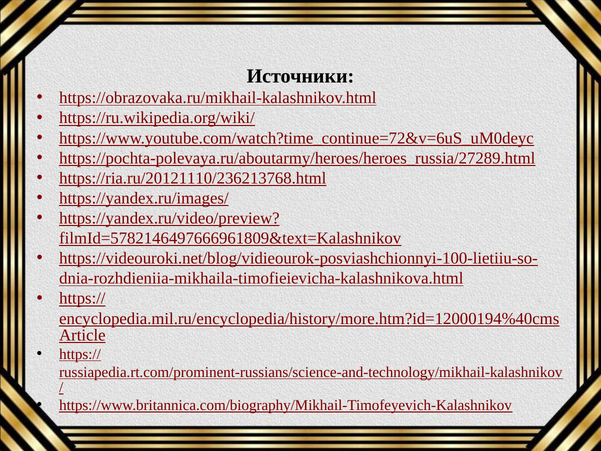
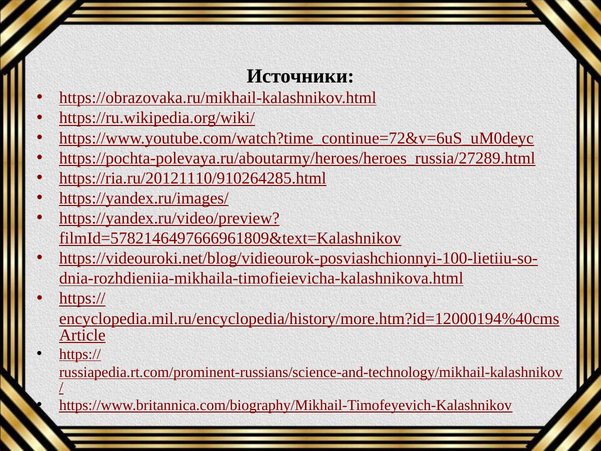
https://ria.ru/20121110/236213768.html: https://ria.ru/20121110/236213768.html -> https://ria.ru/20121110/910264285.html
